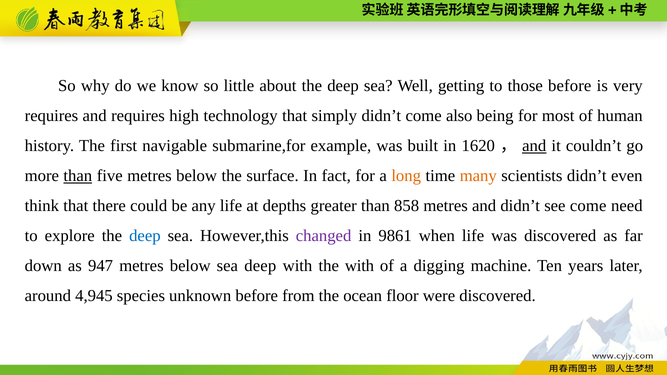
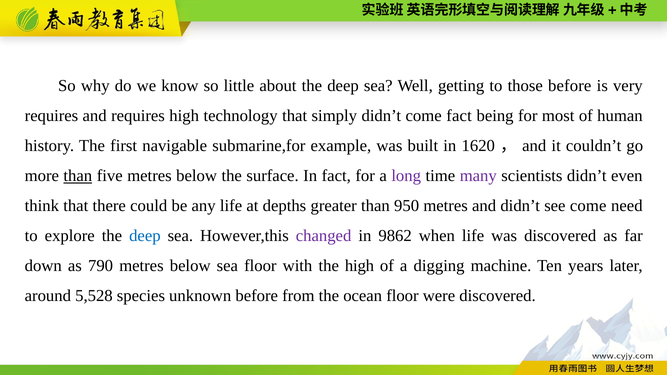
come also: also -> fact
and at (534, 146) underline: present -> none
long colour: orange -> purple
many colour: orange -> purple
858: 858 -> 950
9861: 9861 -> 9862
947: 947 -> 790
sea deep: deep -> floor
the with: with -> high
4,945: 4,945 -> 5,528
